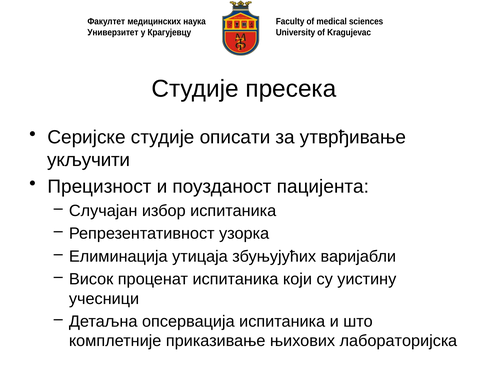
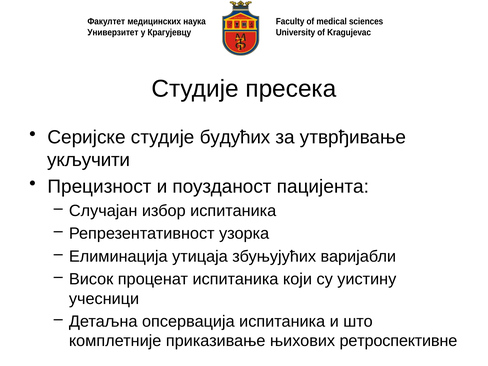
описати: описати -> будућих
лабораторијска: лабораторијска -> ретроспективне
